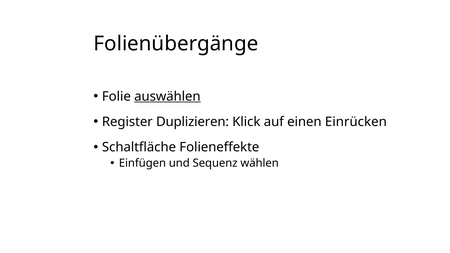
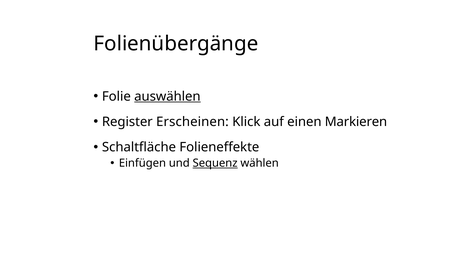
Duplizieren: Duplizieren -> Erscheinen
Einrücken: Einrücken -> Markieren
Sequenz underline: none -> present
